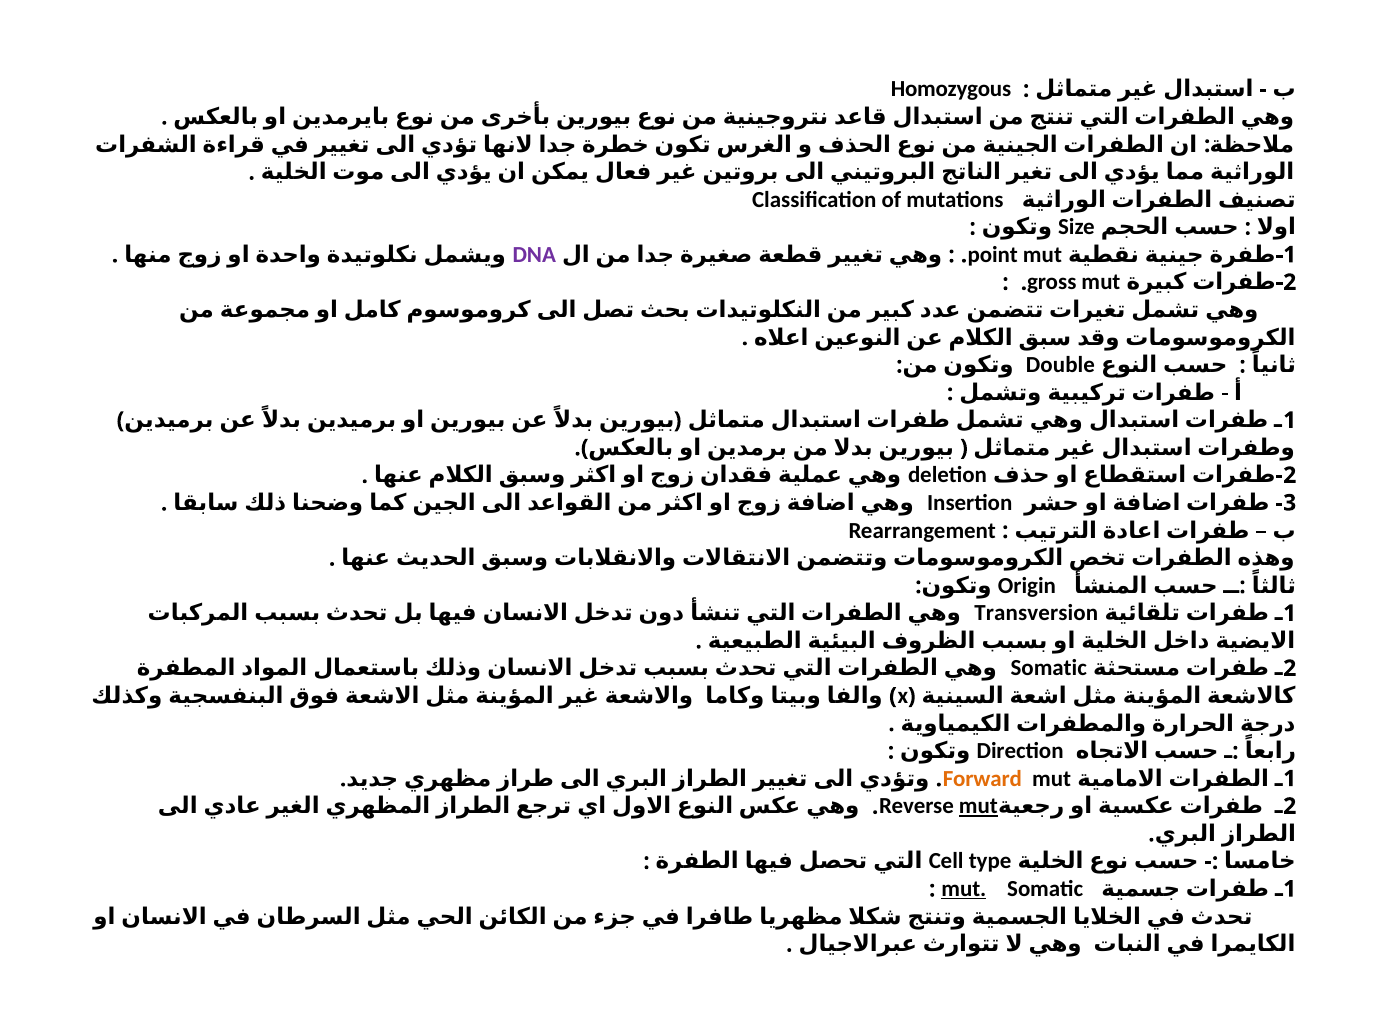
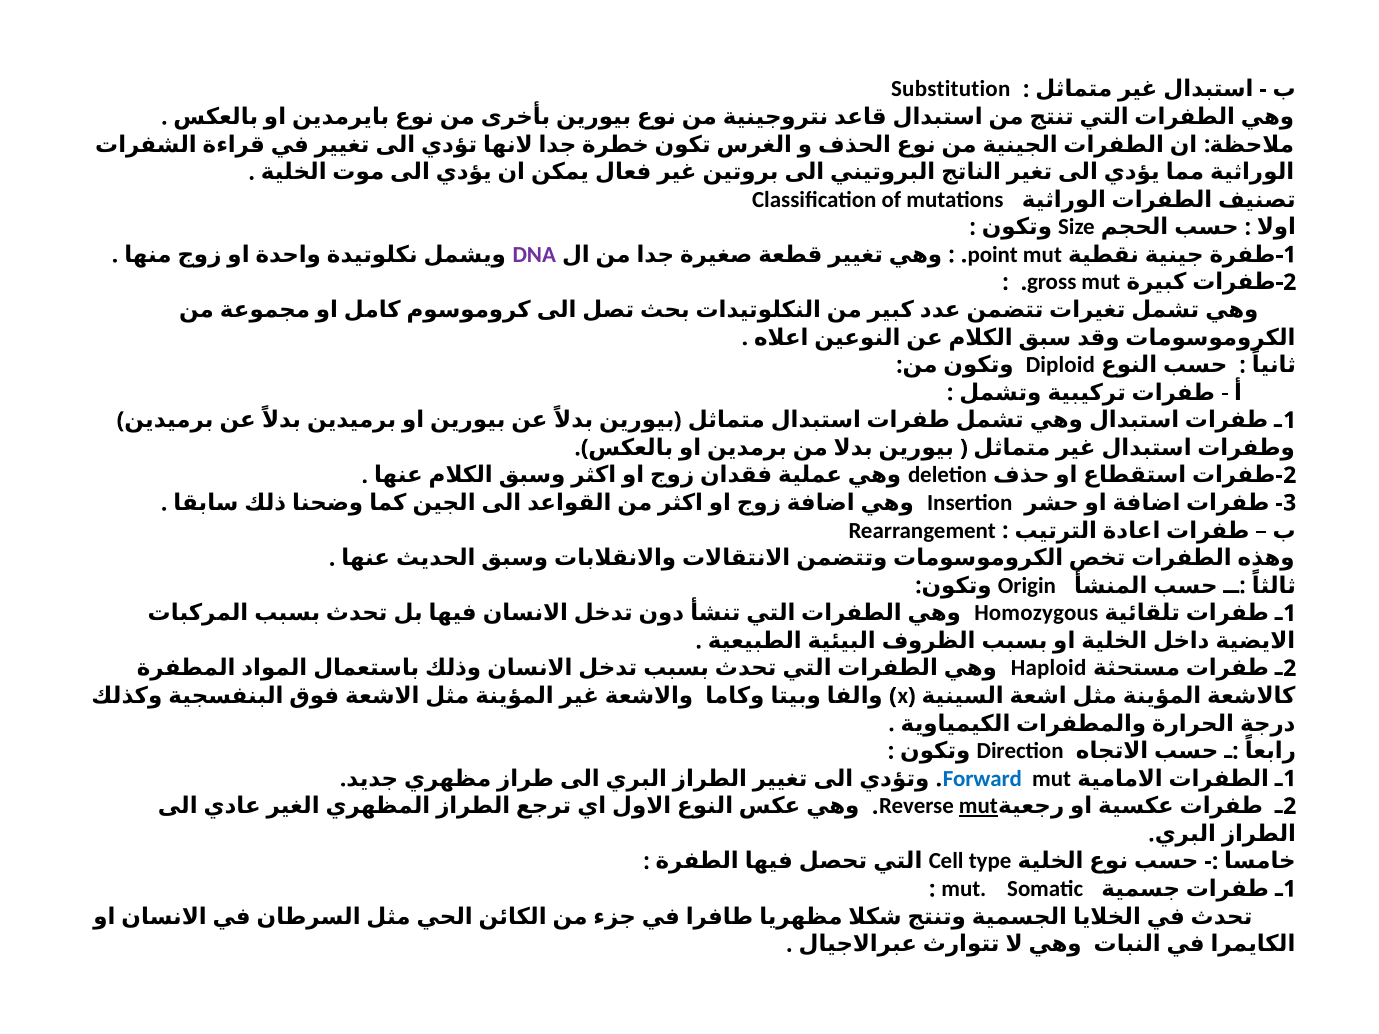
Homozygous: Homozygous -> Substitution
Double: Double -> Diploid
Transversion: Transversion -> Homozygous
Somatic at (1049, 669): Somatic -> Haploid
Forward colour: orange -> blue
mut at (964, 889) underline: present -> none
